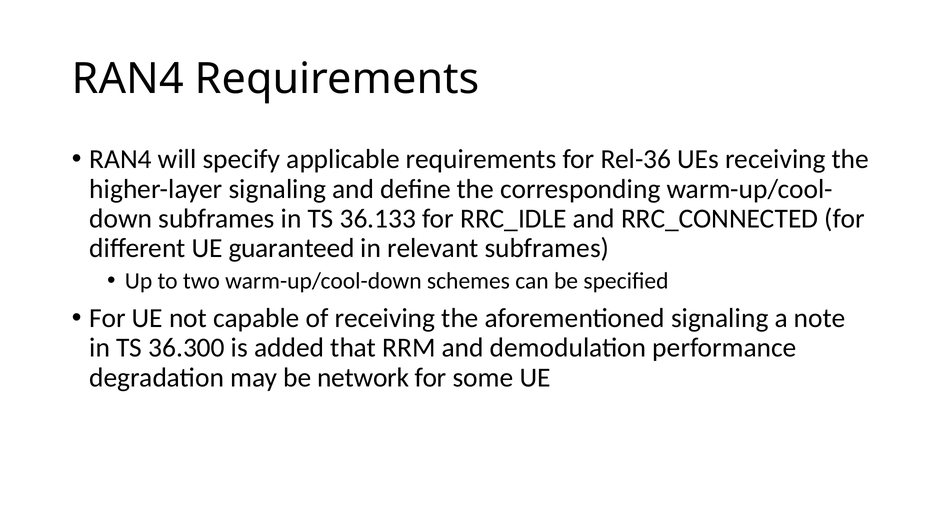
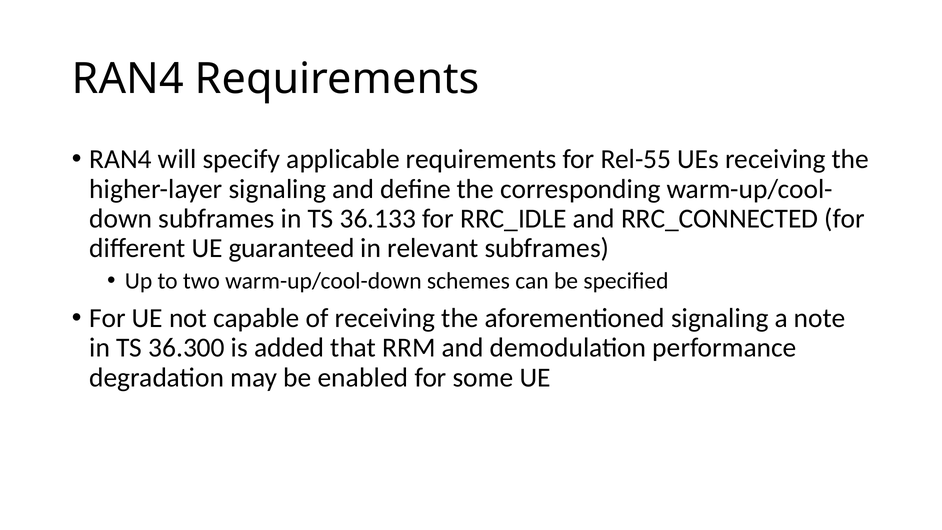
Rel-36: Rel-36 -> Rel-55
network: network -> enabled
